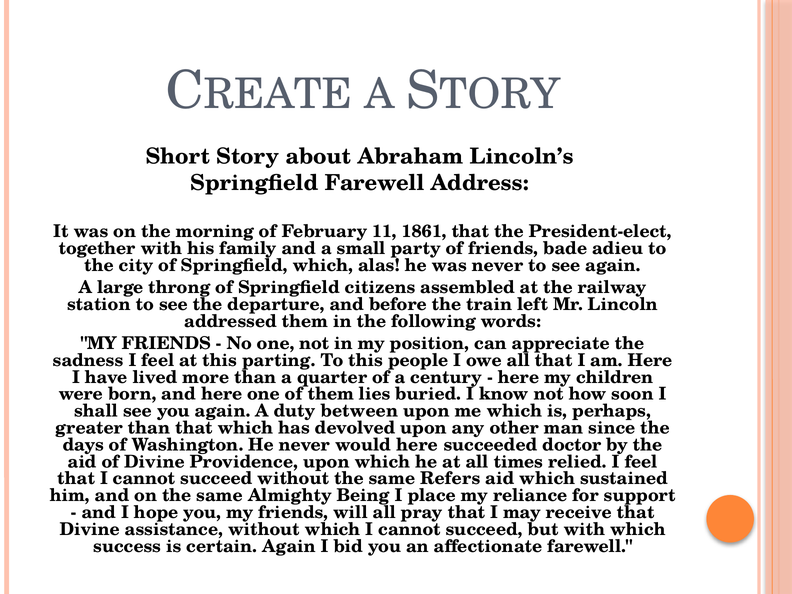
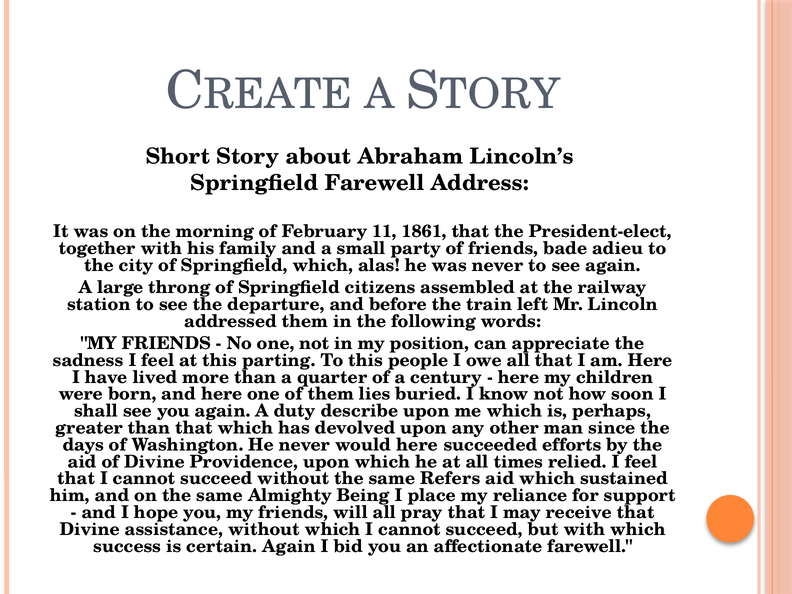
between: between -> describe
doctor: doctor -> efforts
